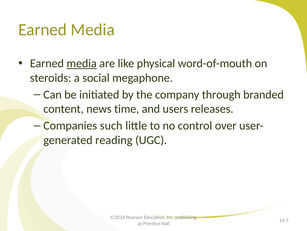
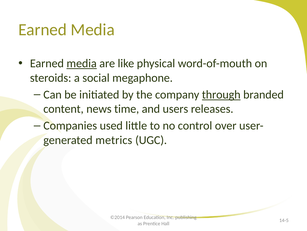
through underline: none -> present
such: such -> used
reading: reading -> metrics
